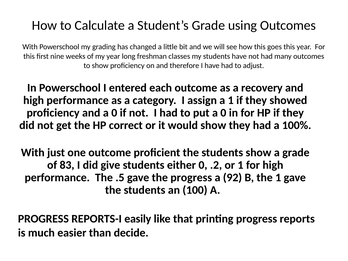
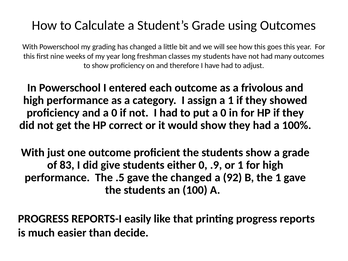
recovery: recovery -> frivolous
.2: .2 -> .9
the progress: progress -> changed
